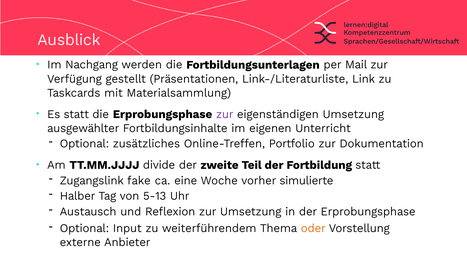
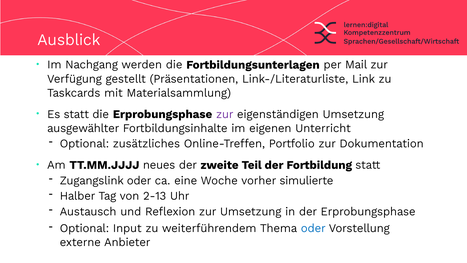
divide: divide -> neues
Zugangslink fake: fake -> oder
5-13: 5-13 -> 2-13
oder at (313, 228) colour: orange -> blue
